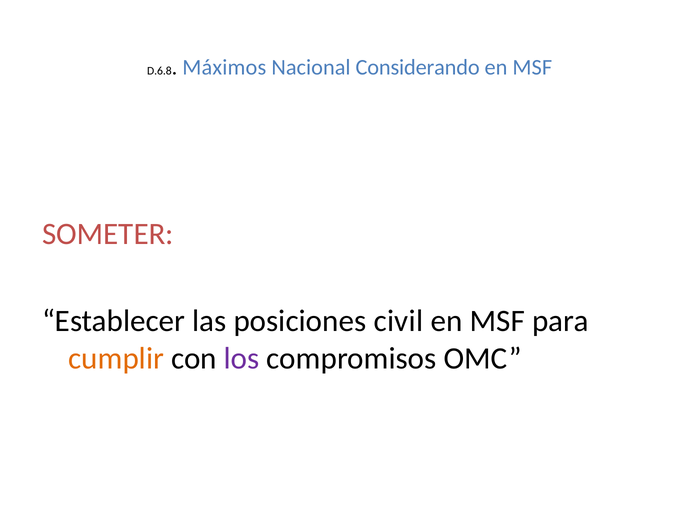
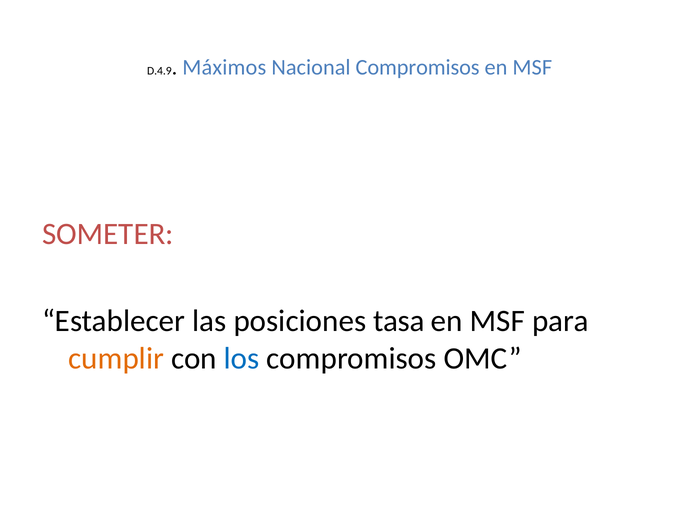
D.6.8: D.6.8 -> D.4.9
Nacional Considerando: Considerando -> Compromisos
civil: civil -> tasa
los colour: purple -> blue
